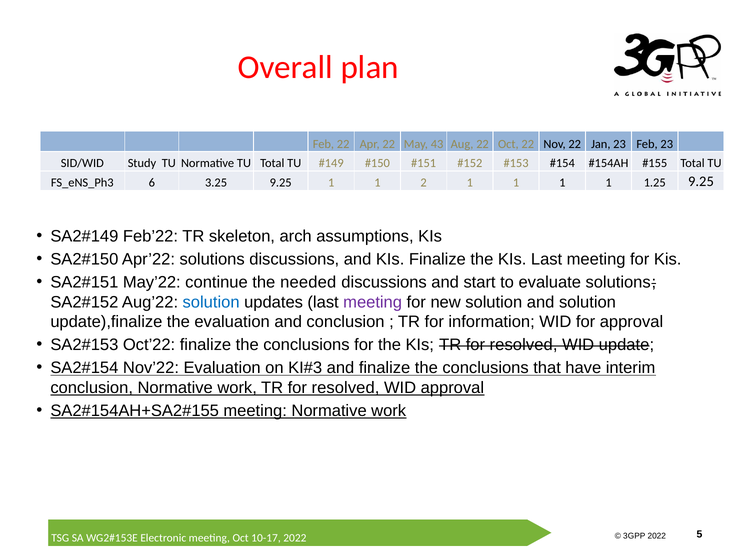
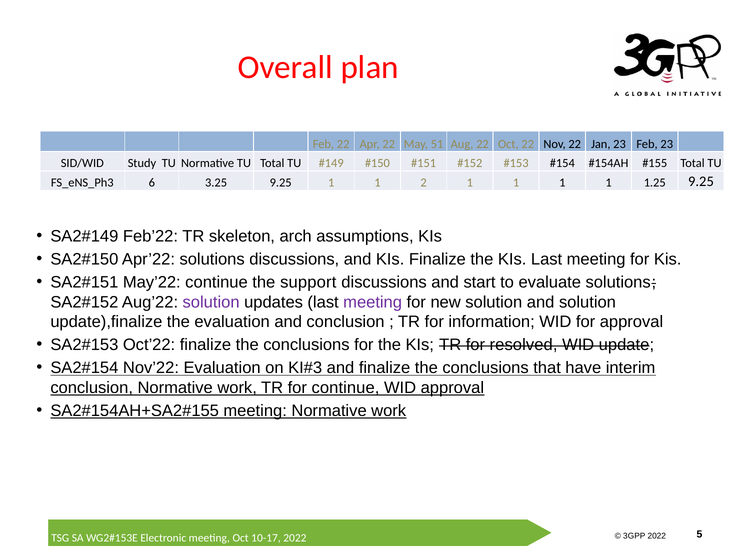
43: 43 -> 51
needed: needed -> support
solution at (211, 302) colour: blue -> purple
work TR for resolved: resolved -> continue
